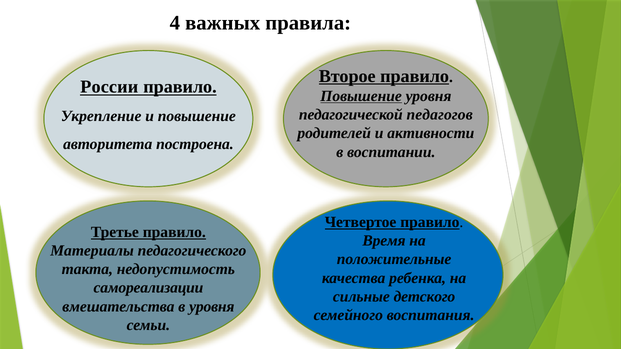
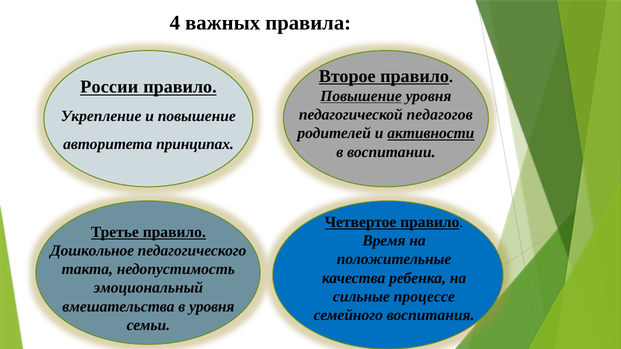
активности underline: none -> present
построена: построена -> принципах
Материалы: Материалы -> Дошкольное
самореализации: самореализации -> эмоциональный
детского: детского -> процессе
